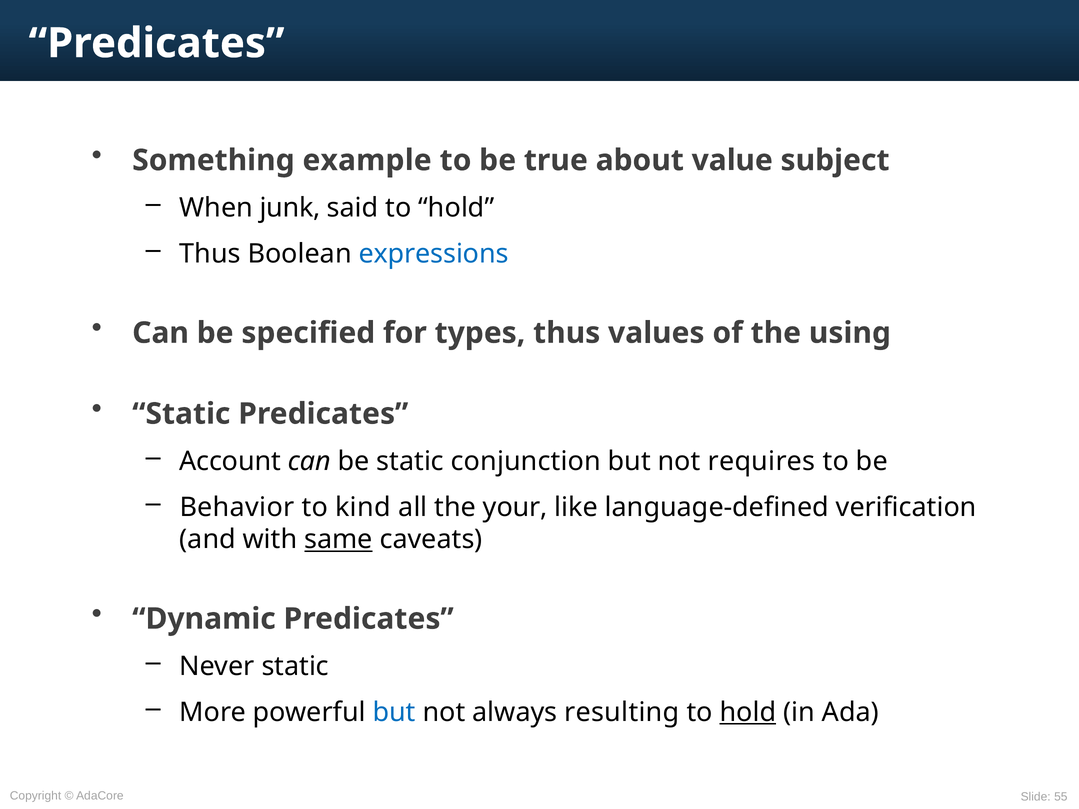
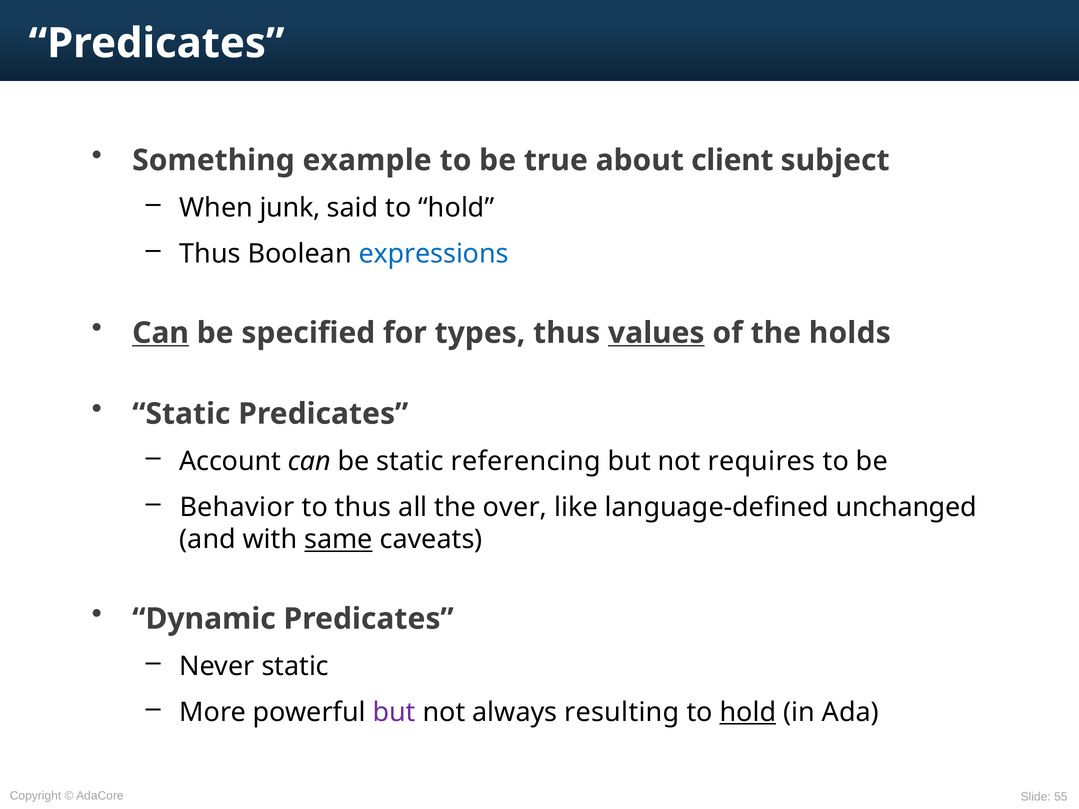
value: value -> client
Can at (161, 333) underline: none -> present
values underline: none -> present
using: using -> holds
conjunction: conjunction -> referencing
to kind: kind -> thus
your: your -> over
verification: verification -> unchanged
but at (394, 712) colour: blue -> purple
